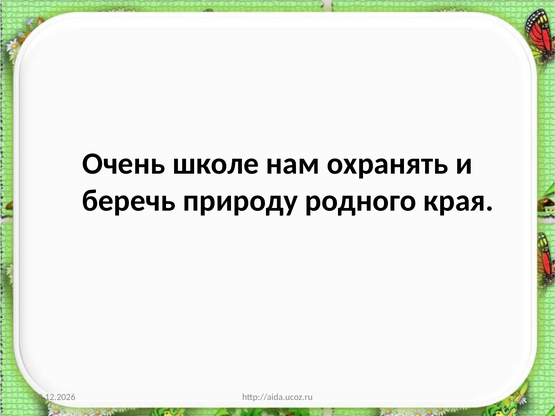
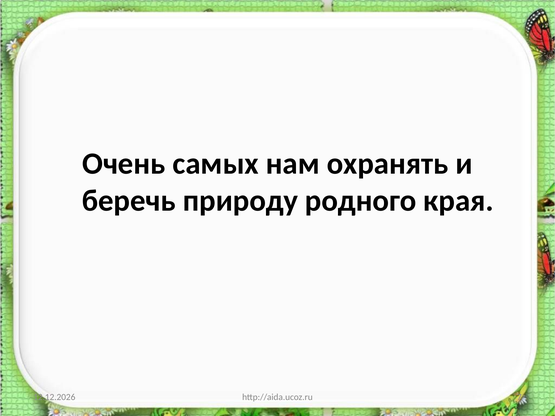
школе: школе -> самых
